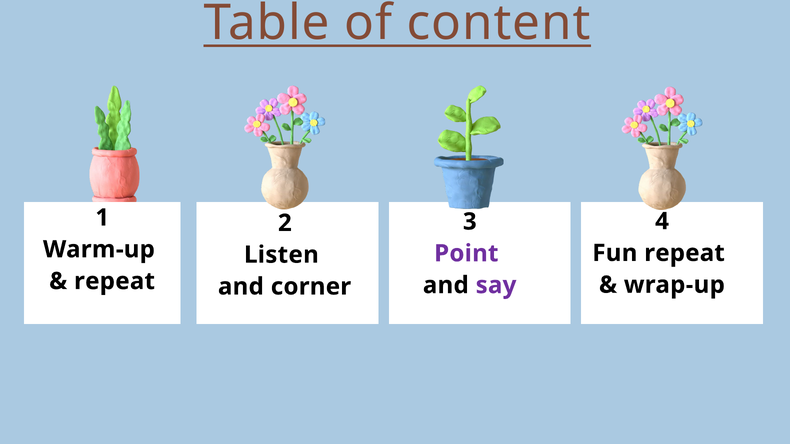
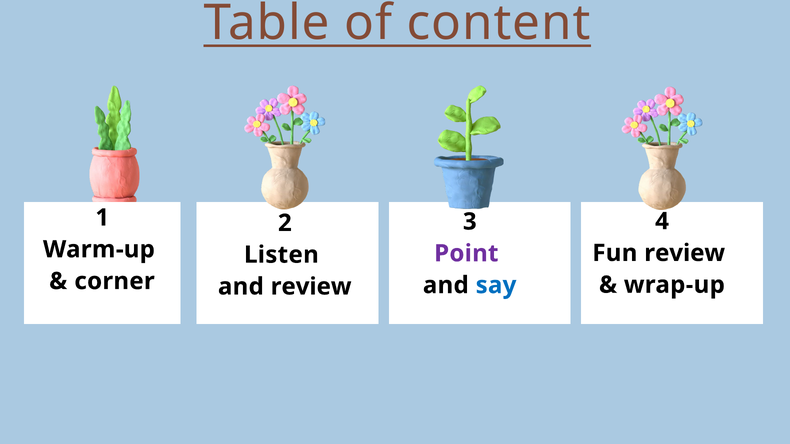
Fun repeat: repeat -> review
repeat at (115, 281): repeat -> corner
say colour: purple -> blue
and corner: corner -> review
